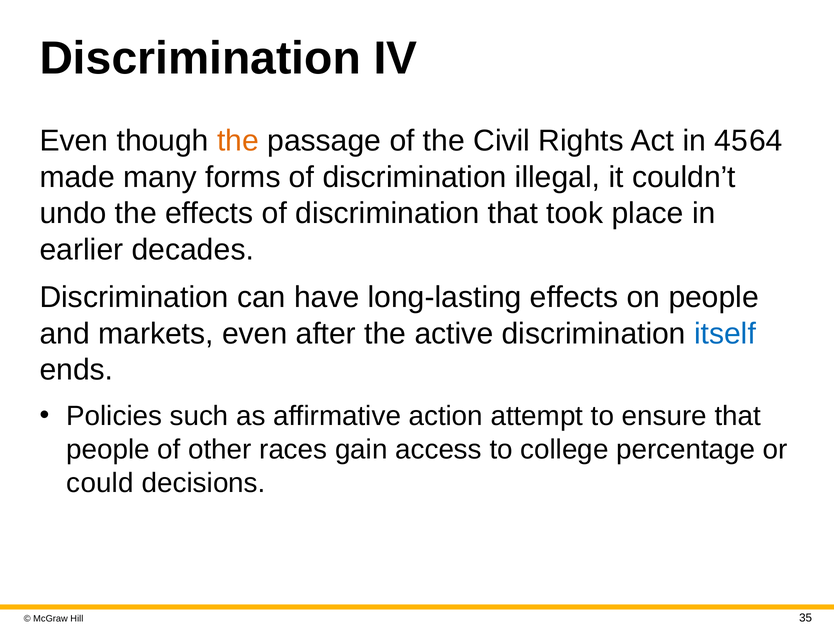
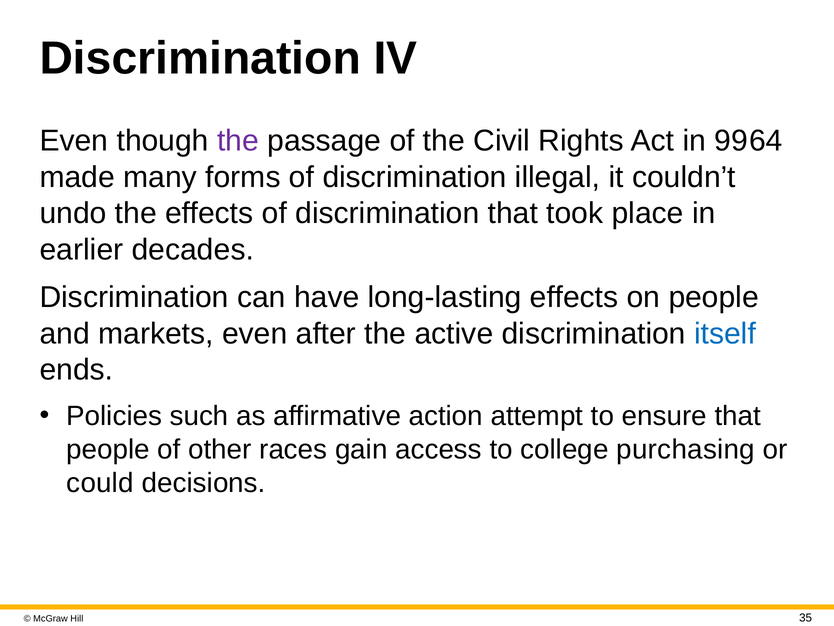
the at (238, 141) colour: orange -> purple
45: 45 -> 99
percentage: percentage -> purchasing
